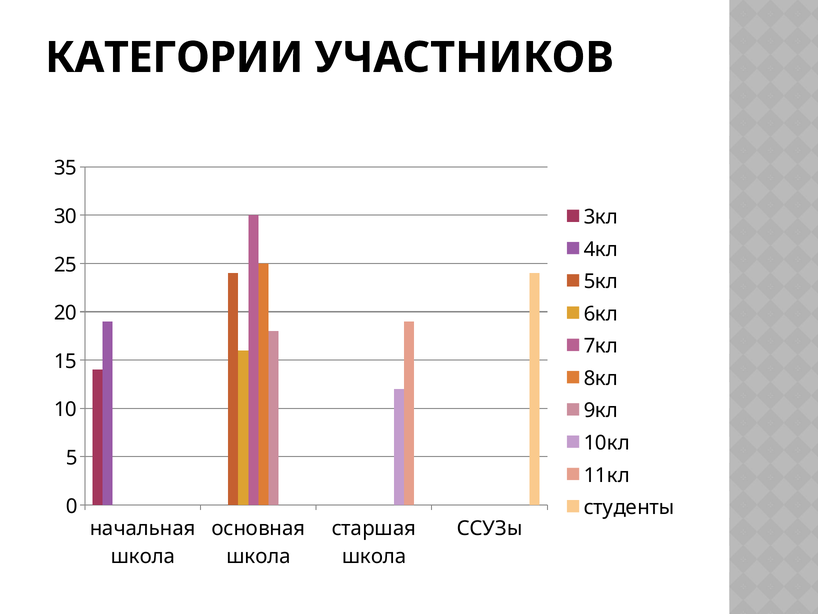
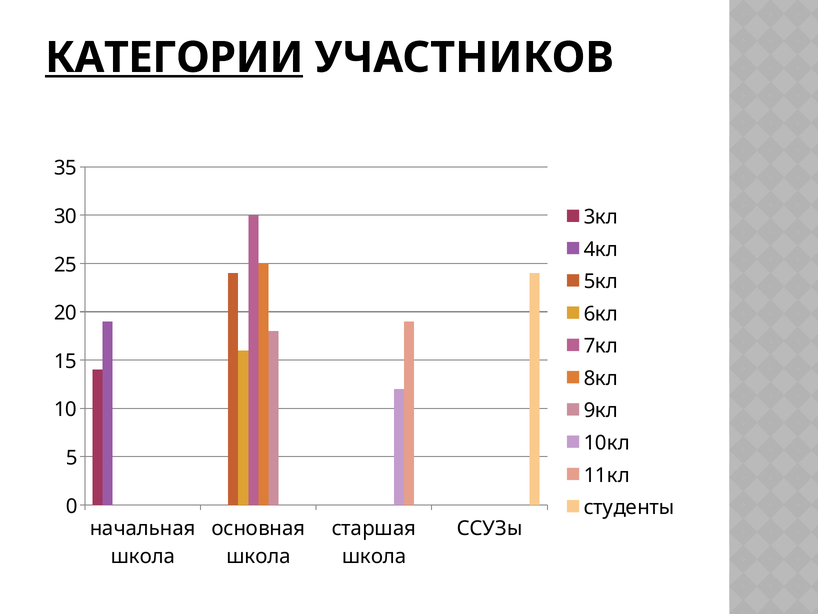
КАТЕГОРИИ underline: none -> present
